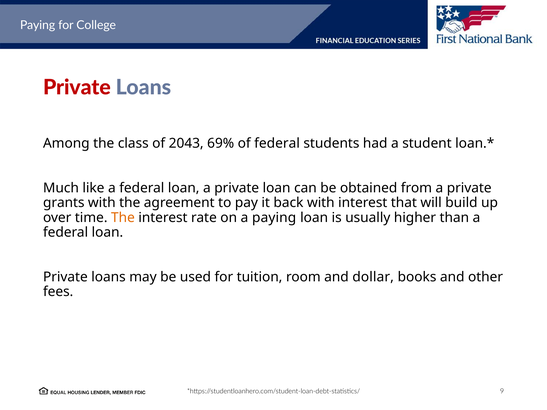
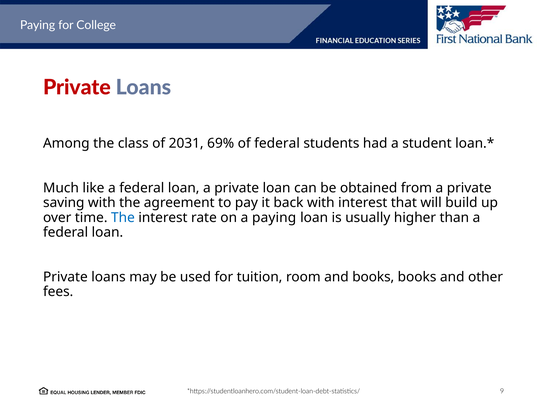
2043: 2043 -> 2031
grants: grants -> saving
The at (123, 218) colour: orange -> blue
and dollar: dollar -> books
